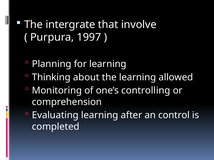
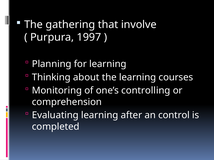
intergrate: intergrate -> gathering
allowed: allowed -> courses
